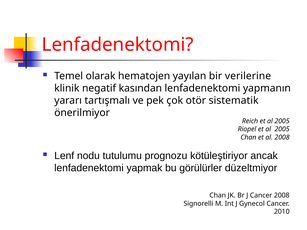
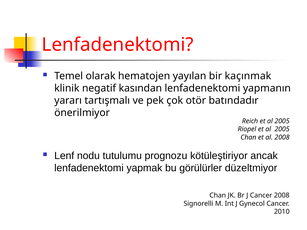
verilerine: verilerine -> kaçınmak
sistematik: sistematik -> batındadır
